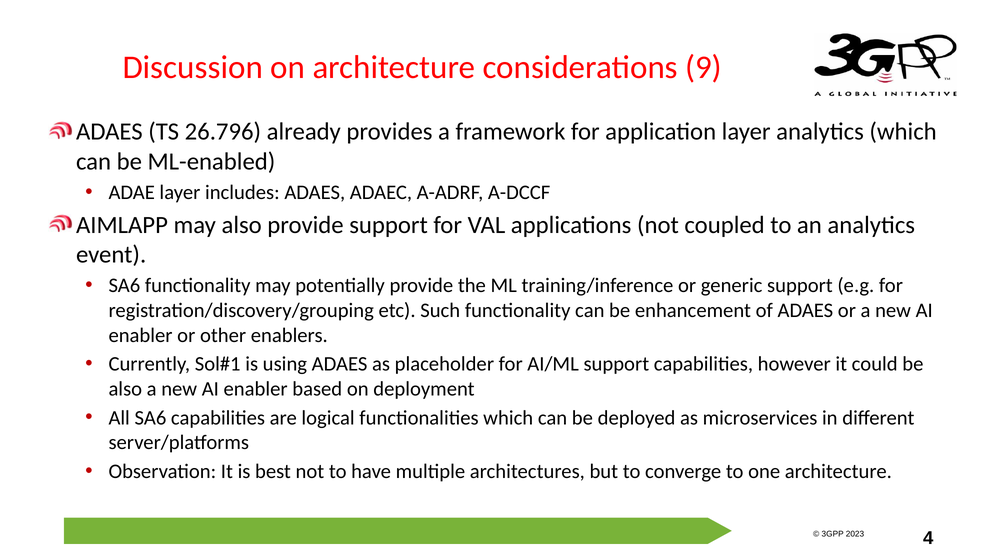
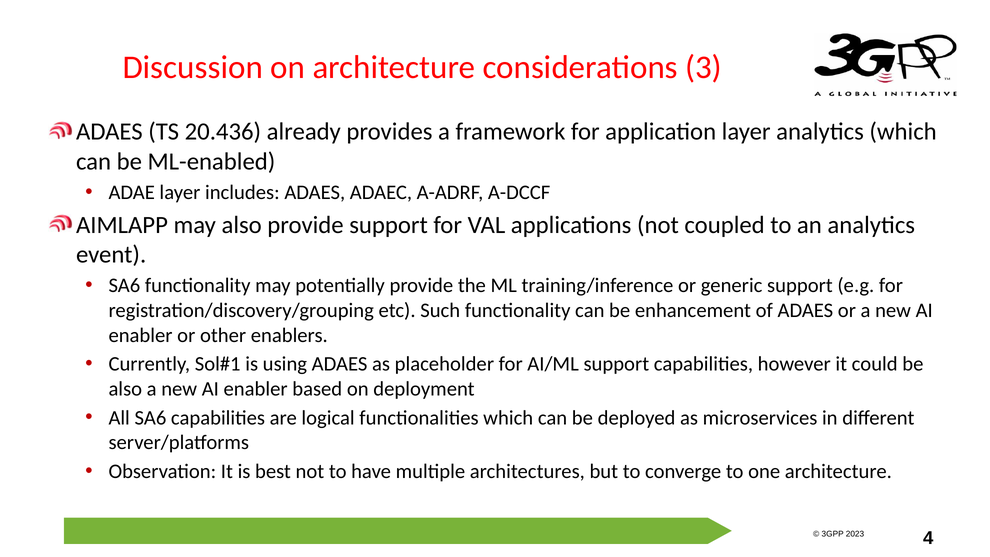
9: 9 -> 3
26.796: 26.796 -> 20.436
